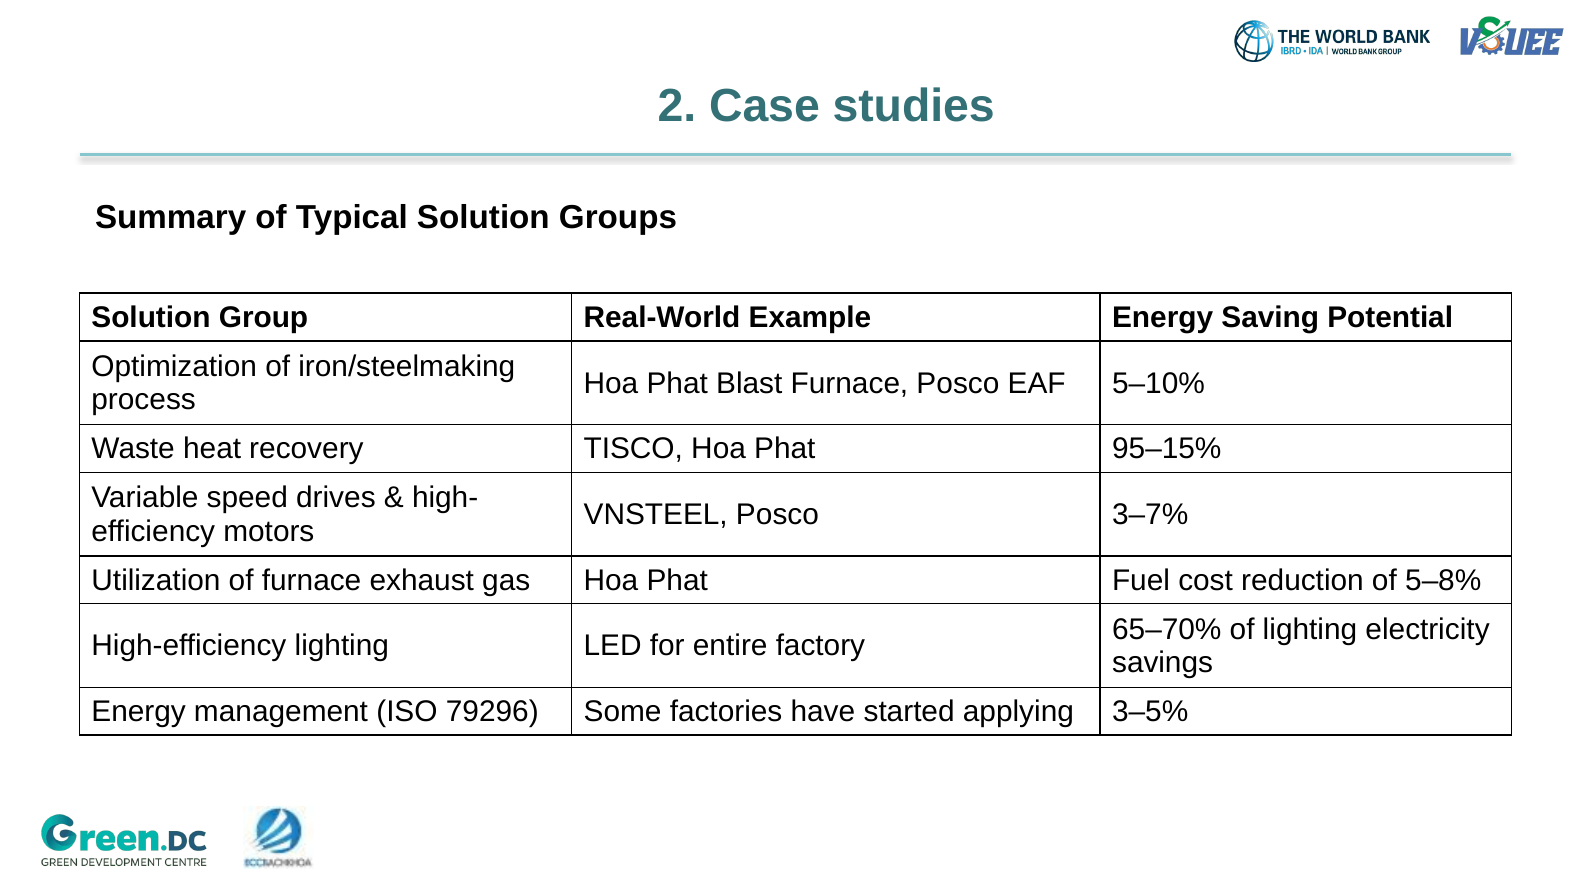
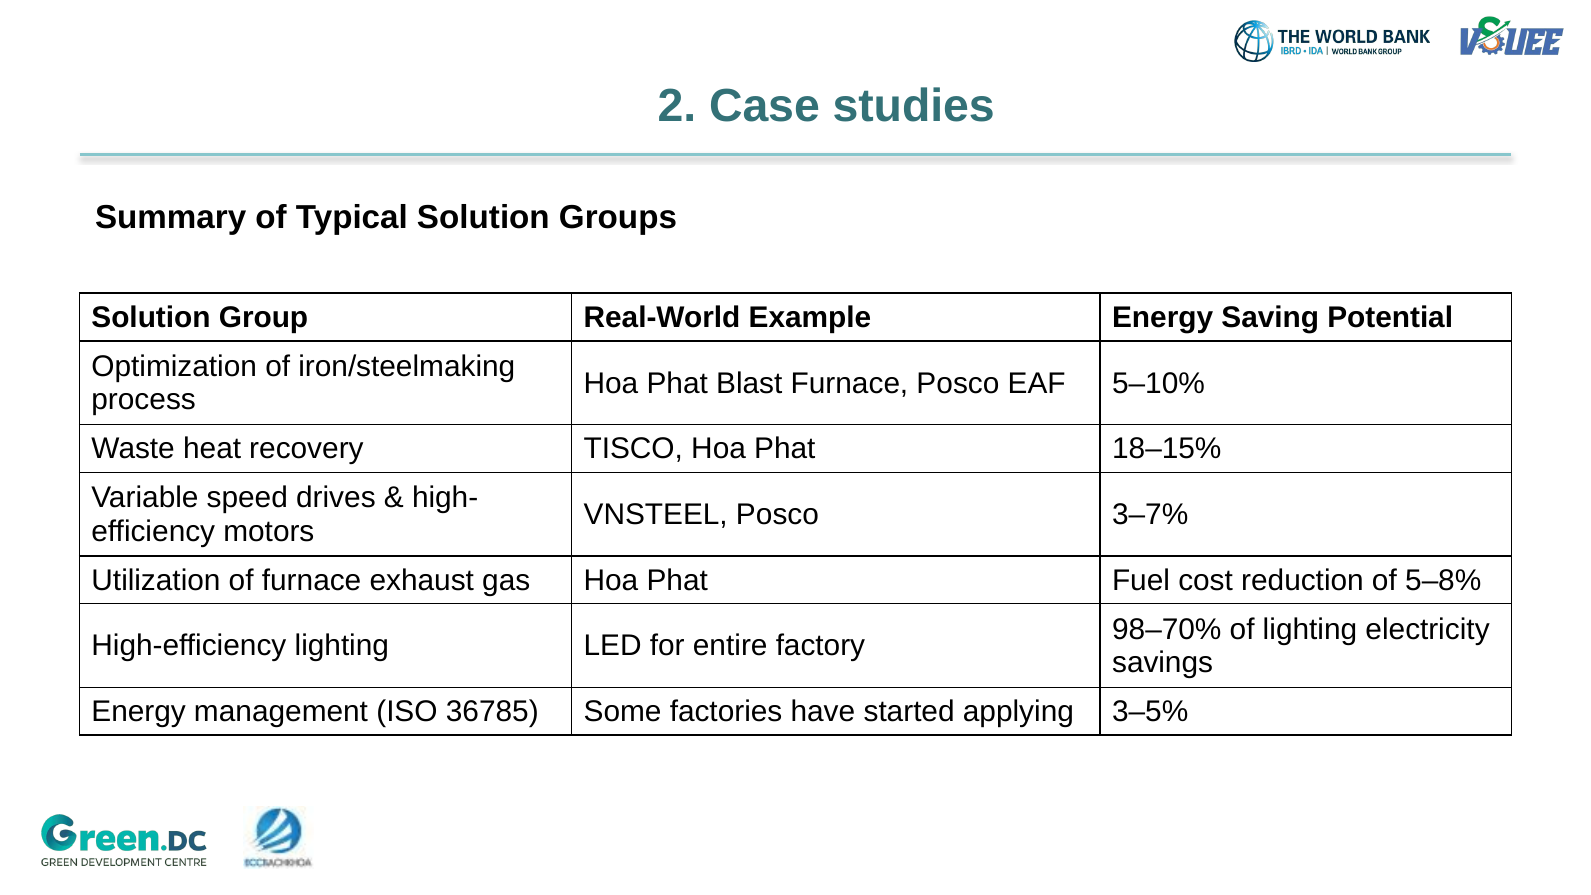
95–15%: 95–15% -> 18–15%
65–70%: 65–70% -> 98–70%
79296: 79296 -> 36785
